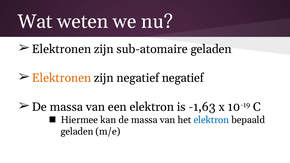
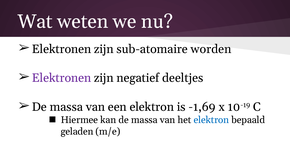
sub-atomaire geladen: geladen -> worden
Elektronen at (62, 78) colour: orange -> purple
negatief negatief: negatief -> deeltjes
-1,63: -1,63 -> -1,69
